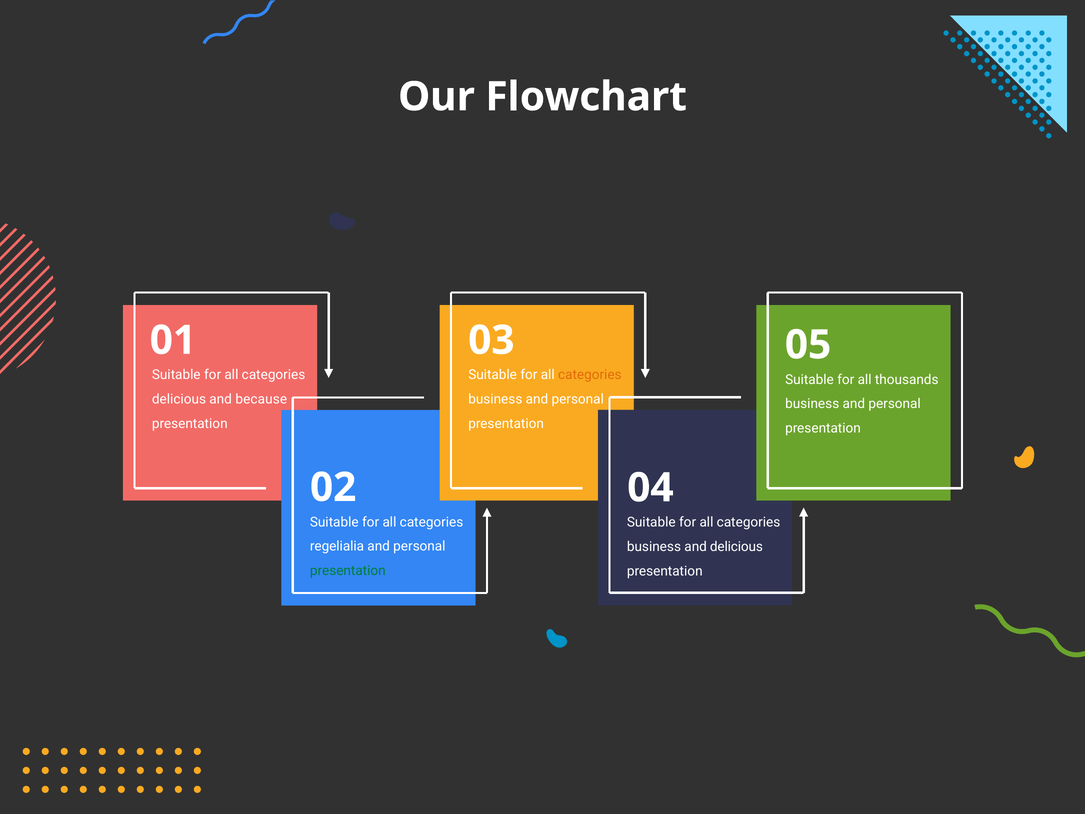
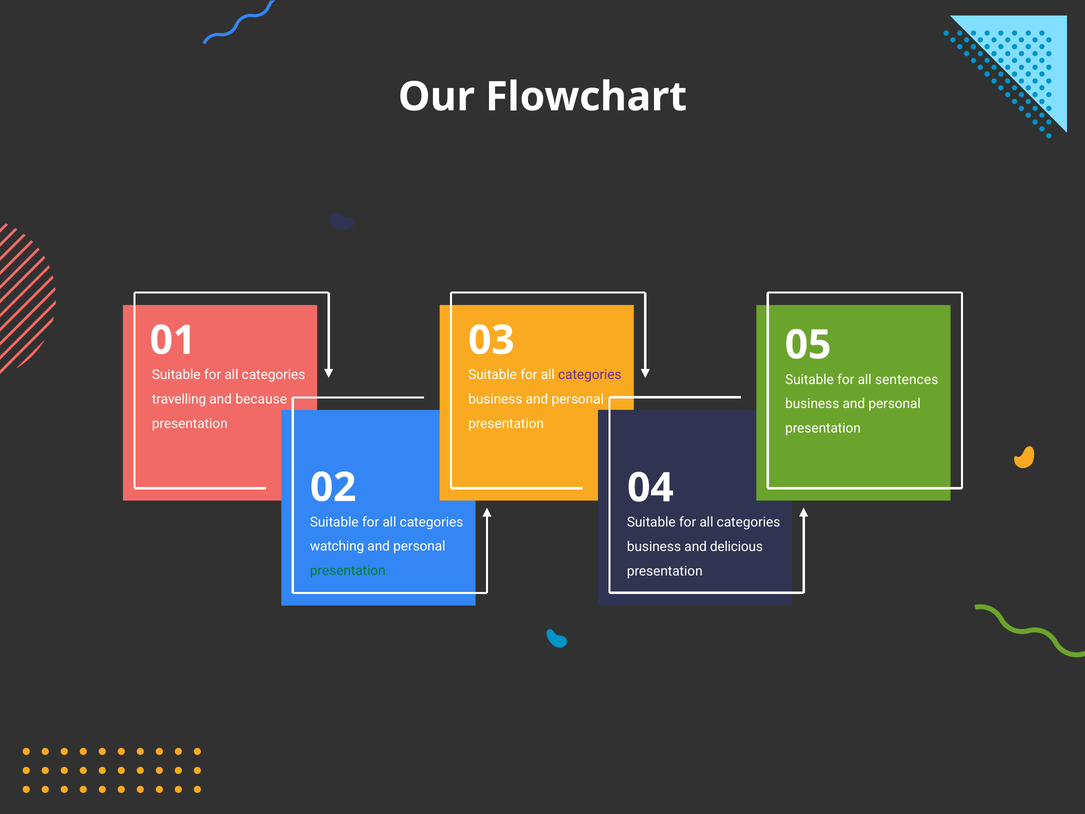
categories at (590, 375) colour: orange -> purple
thousands: thousands -> sentences
delicious at (179, 399): delicious -> travelling
regelialia: regelialia -> watching
